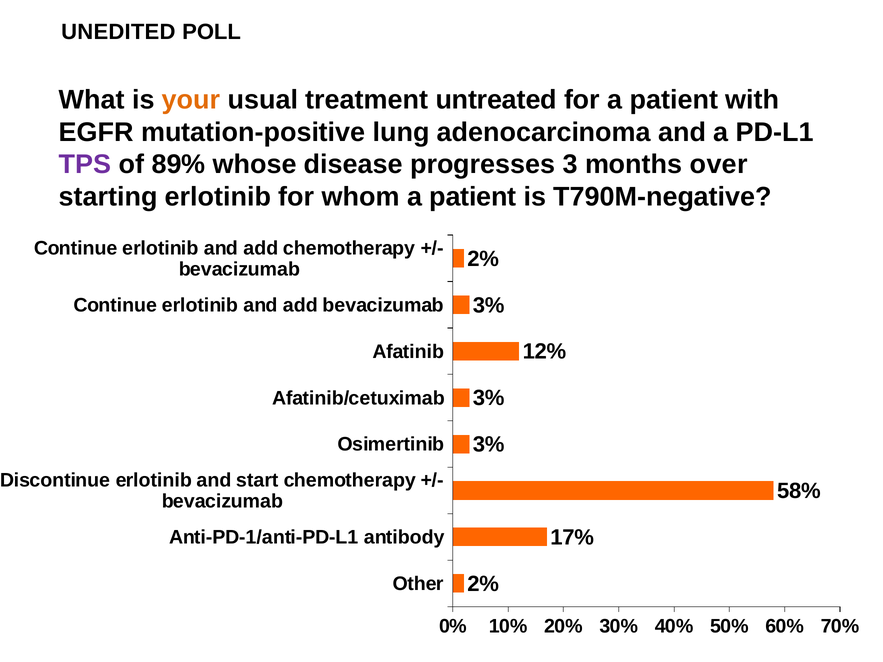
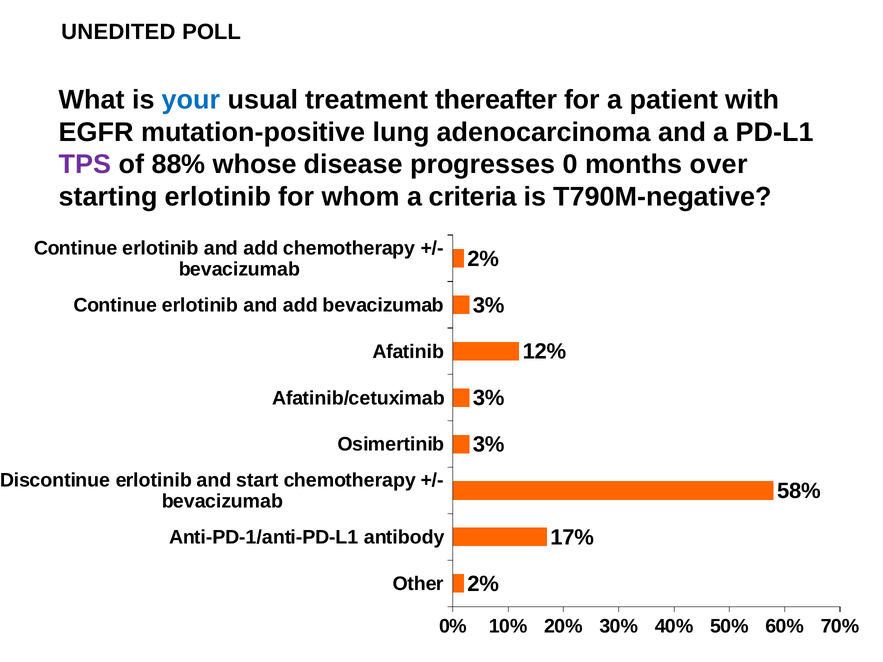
your colour: orange -> blue
untreated: untreated -> thereafter
89%: 89% -> 88%
3: 3 -> 0
whom a patient: patient -> criteria
